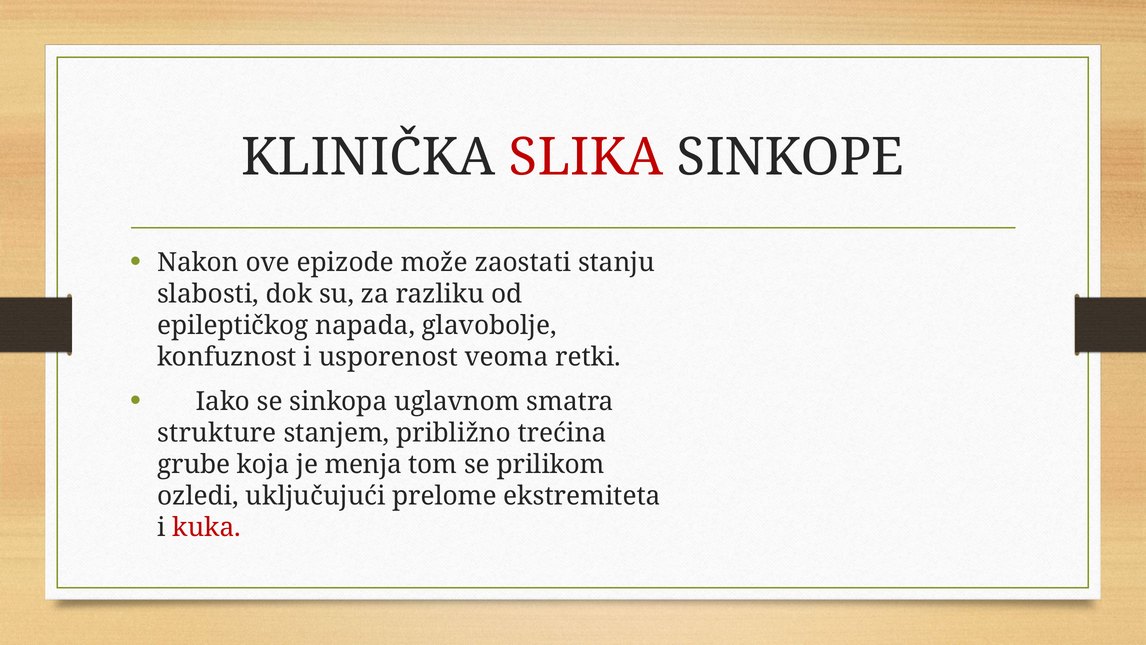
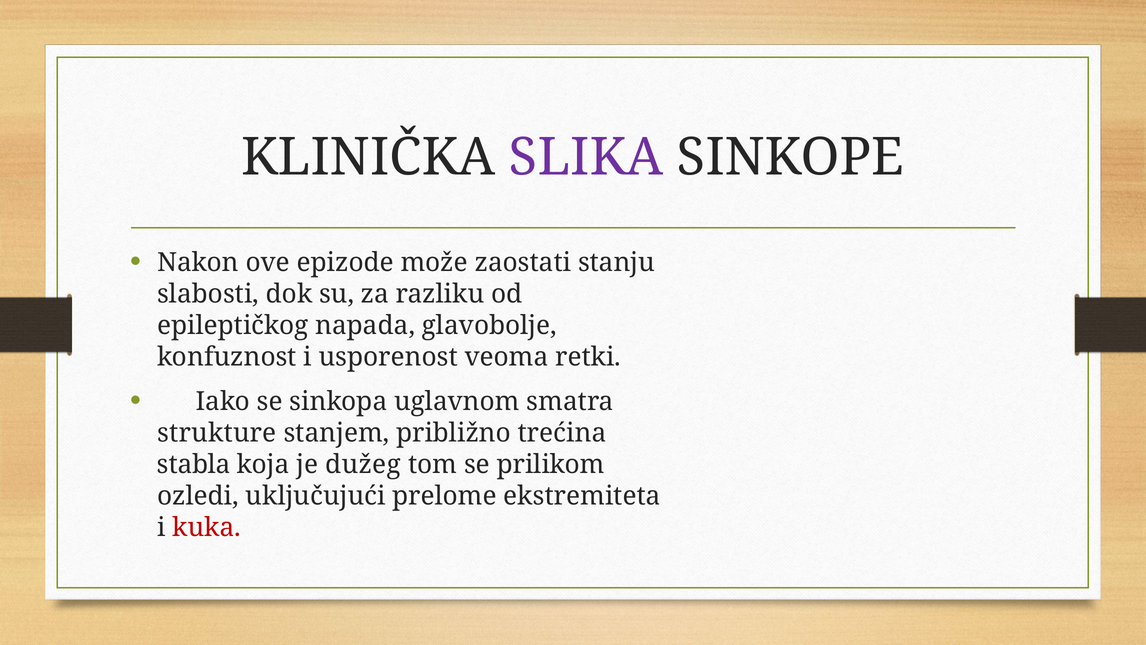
SLIKA colour: red -> purple
grube: grube -> stabla
menja: menja -> dužeg
